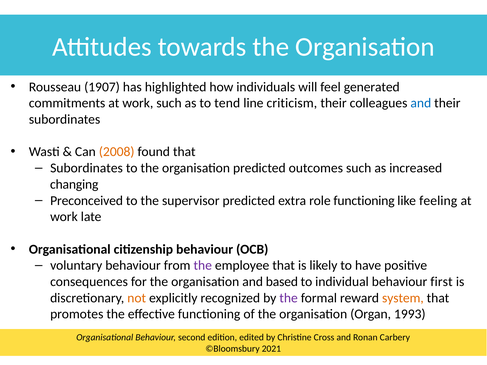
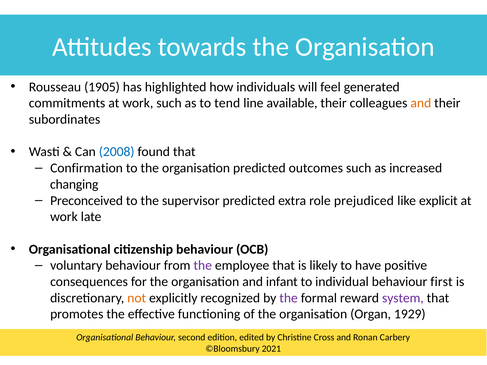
1907: 1907 -> 1905
criticism: criticism -> available
and at (421, 103) colour: blue -> orange
2008 colour: orange -> blue
Subordinates at (87, 168): Subordinates -> Confirmation
role functioning: functioning -> prejudiced
feeling: feeling -> explicit
based: based -> infant
system colour: orange -> purple
1993: 1993 -> 1929
